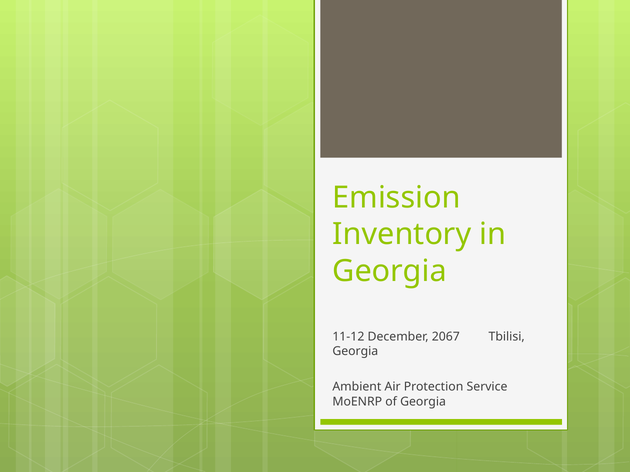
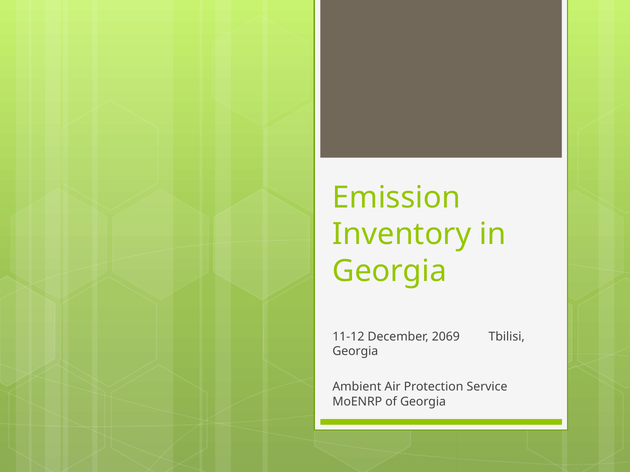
2067: 2067 -> 2069
